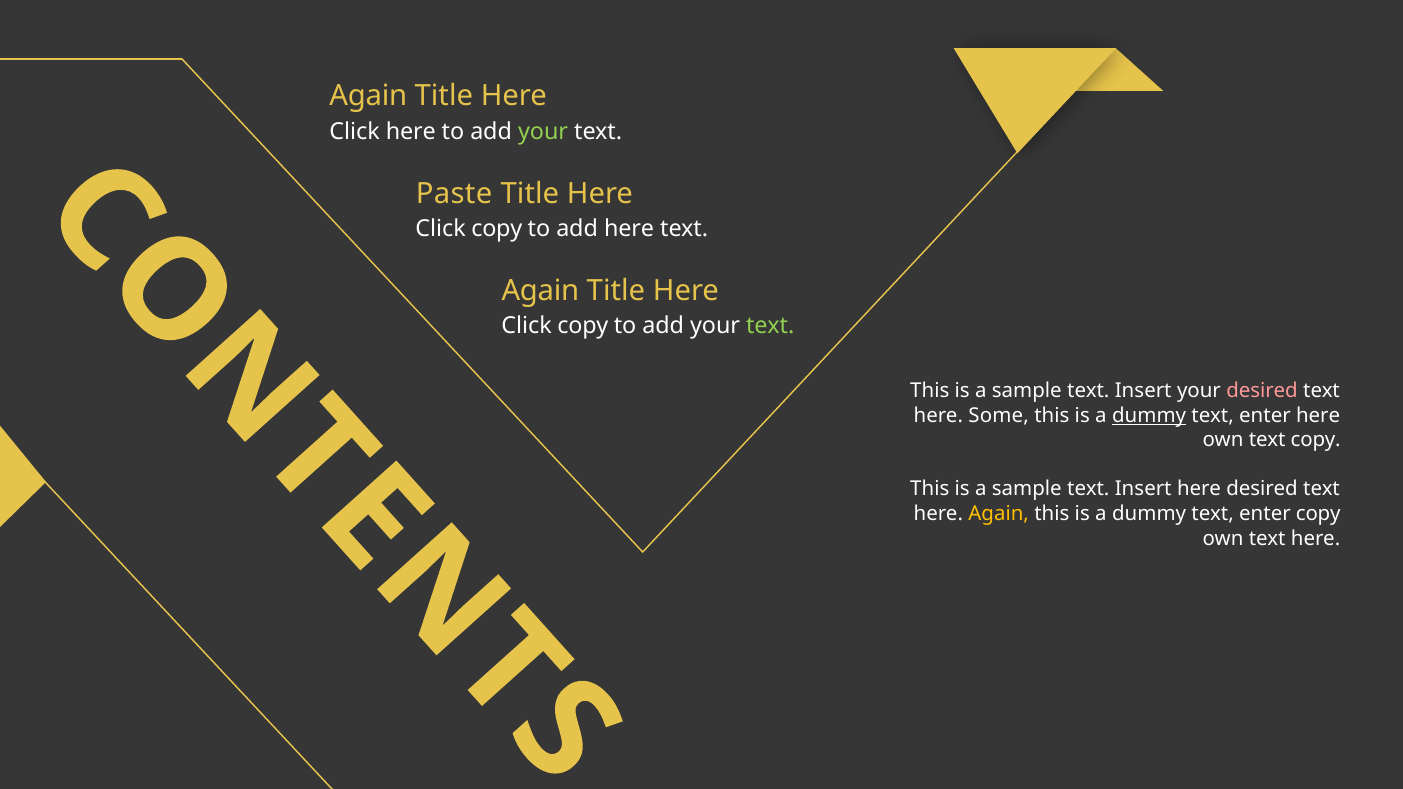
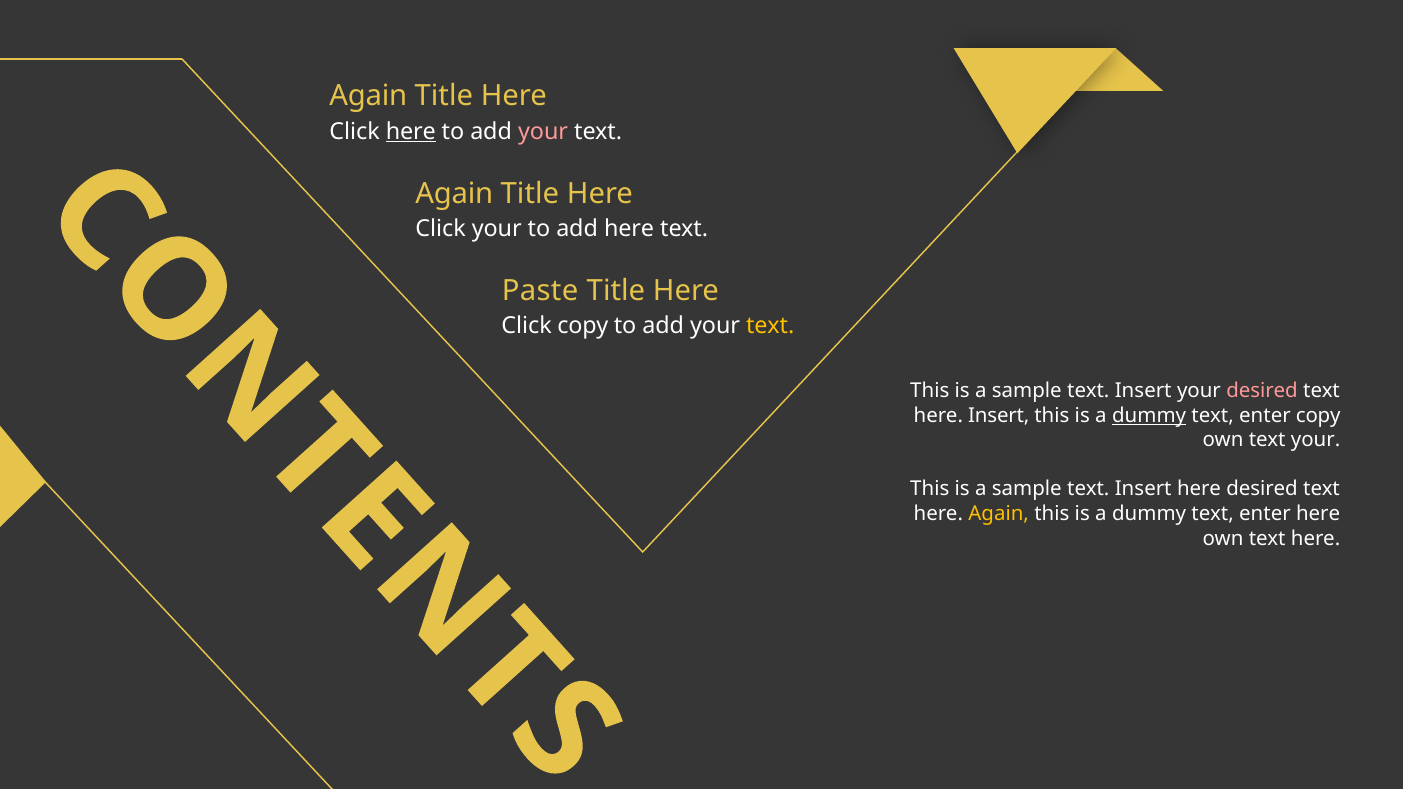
here at (411, 131) underline: none -> present
your at (543, 131) colour: light green -> pink
Paste at (454, 194): Paste -> Again
copy at (497, 229): copy -> your
Again at (540, 291): Again -> Paste
text at (770, 326) colour: light green -> yellow
here Some: Some -> Insert
enter here: here -> copy
text copy: copy -> your
enter copy: copy -> here
